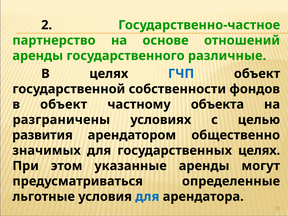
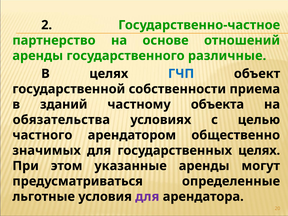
фондов: фондов -> приема
в объект: объект -> зданий
разграничены: разграничены -> обязательства
развития: развития -> частного
для at (147, 197) colour: blue -> purple
